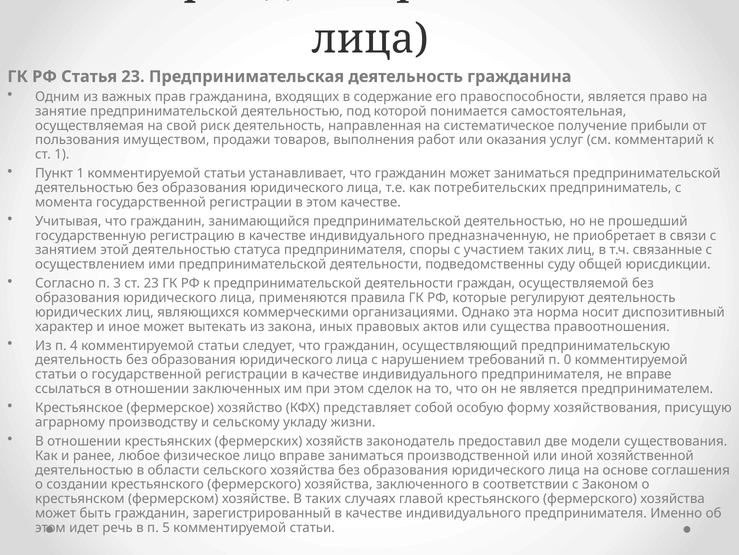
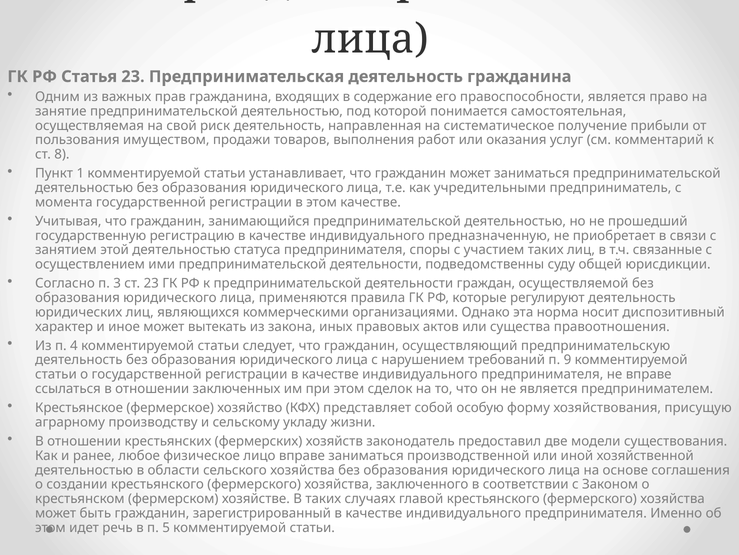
ст 1: 1 -> 8
потребительских: потребительских -> учредительными
0: 0 -> 9
